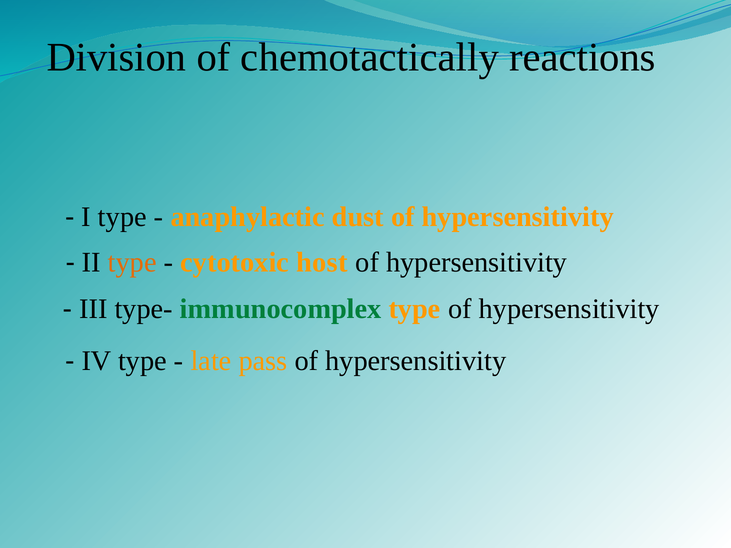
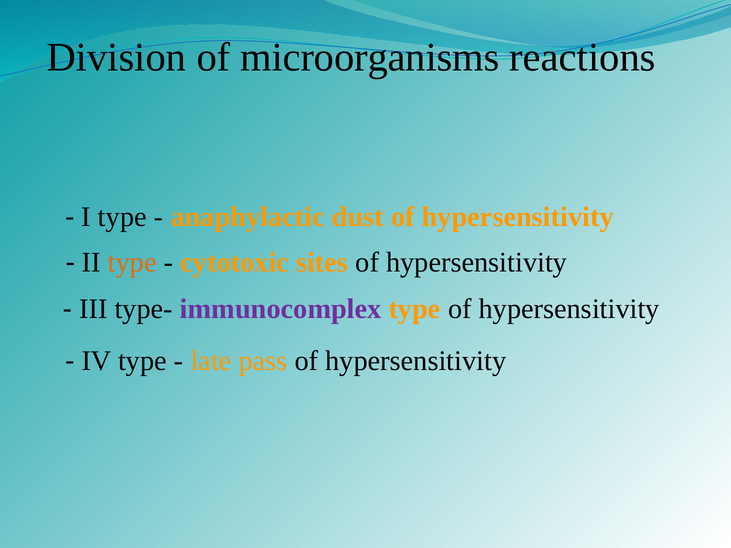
chemotactically: chemotactically -> microorganisms
host: host -> sites
immunocomplex colour: green -> purple
